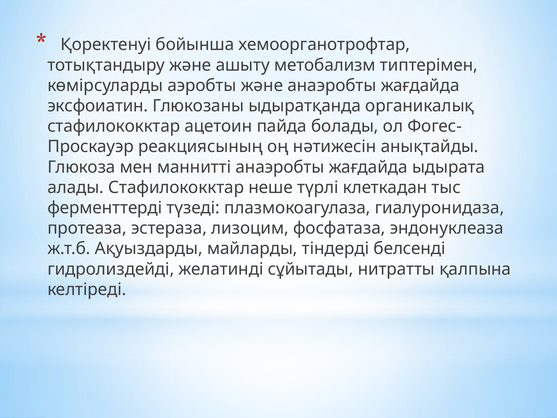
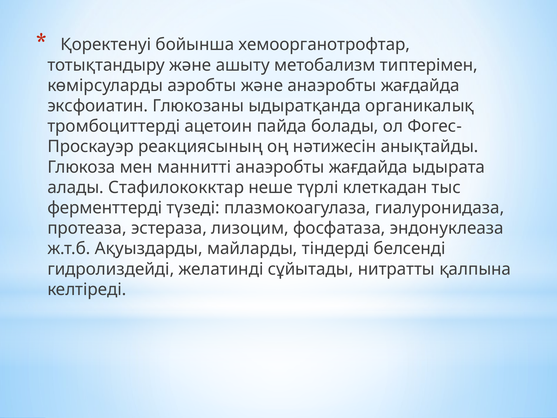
стафилококктар at (114, 126): стафилококктар -> тромбоциттерді
